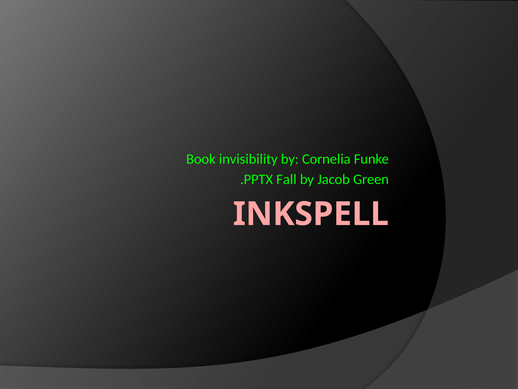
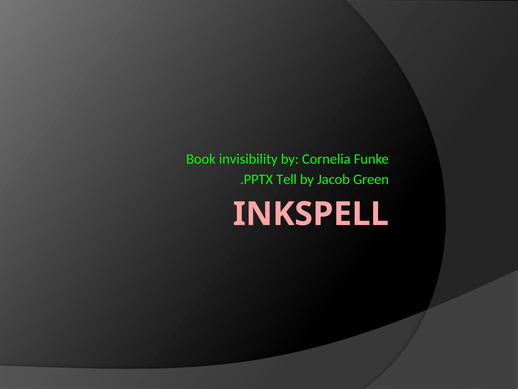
Fall: Fall -> Tell
